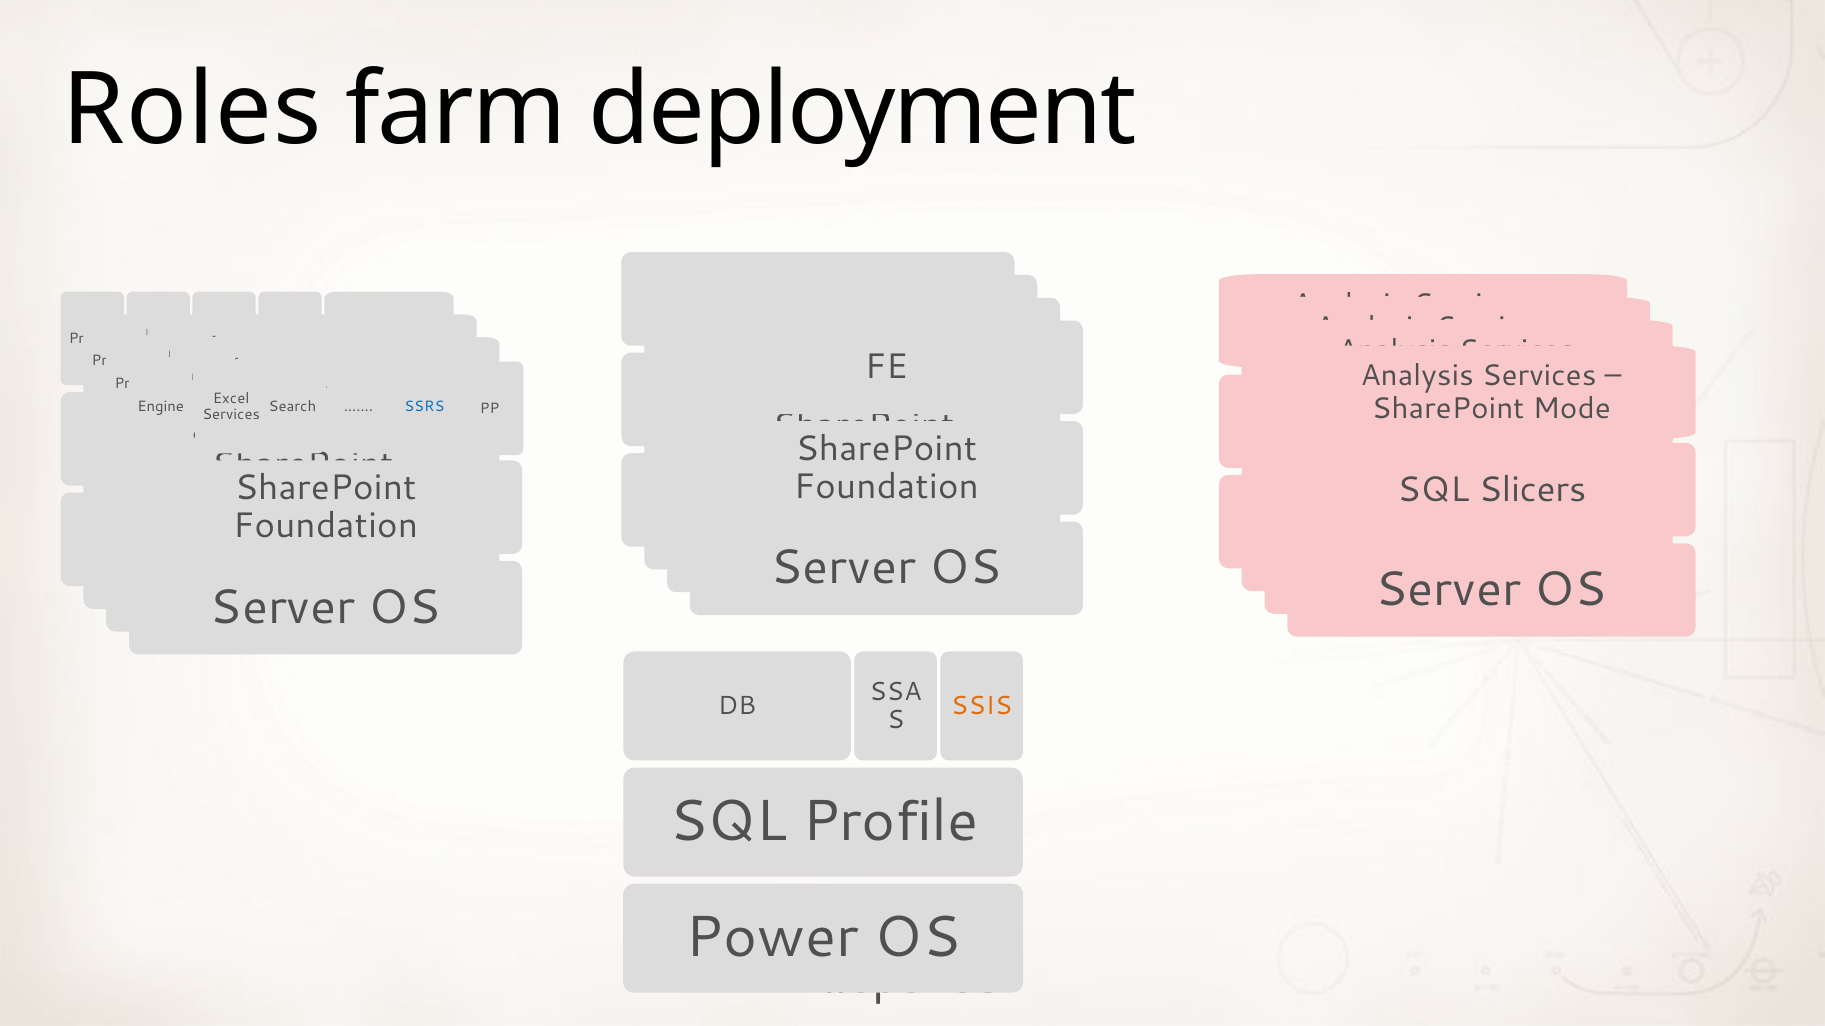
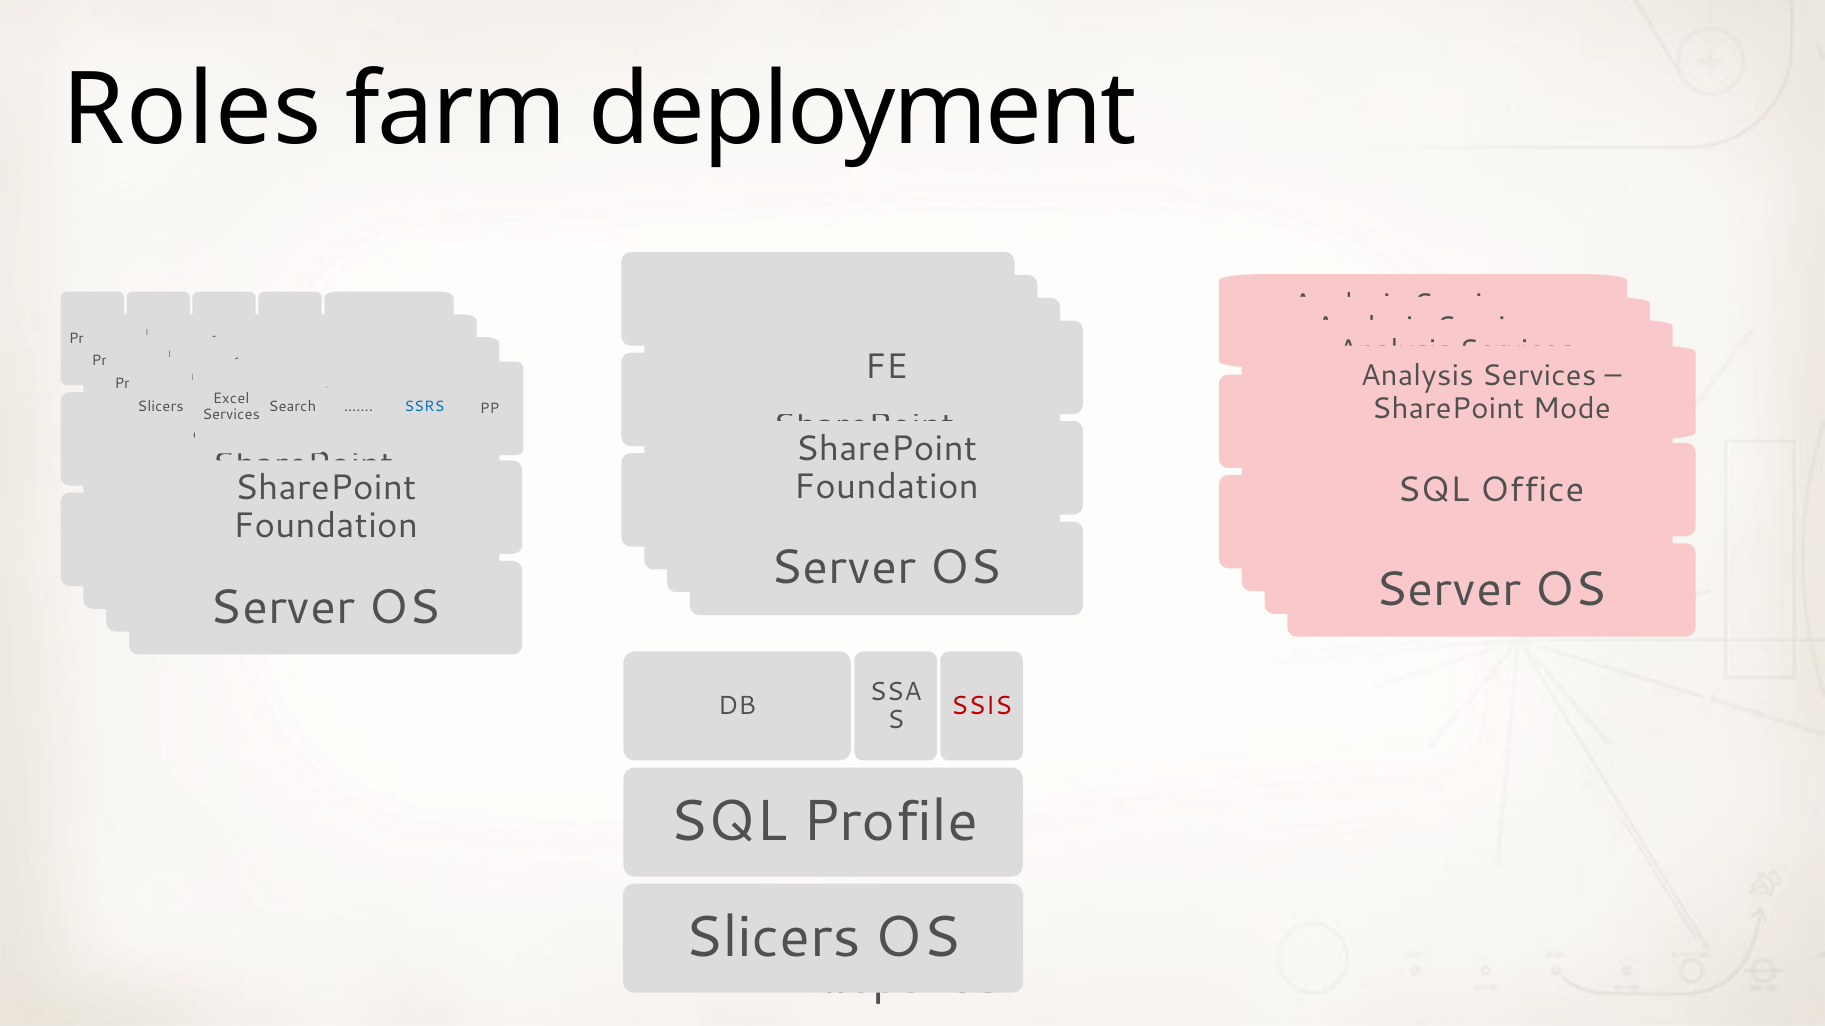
Engine at (161, 407): Engine -> Slicers
Slicers: Slicers -> Office
SSIS colour: orange -> red
Power at (772, 938): Power -> Slicers
